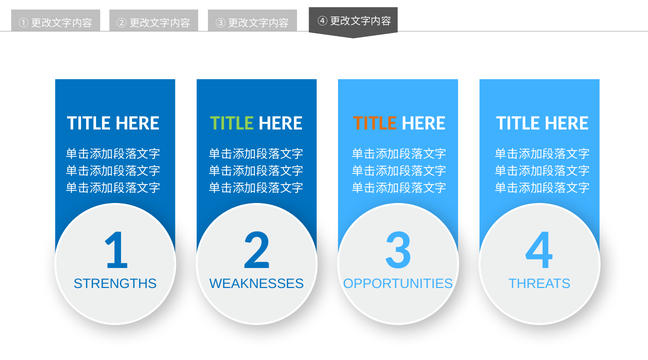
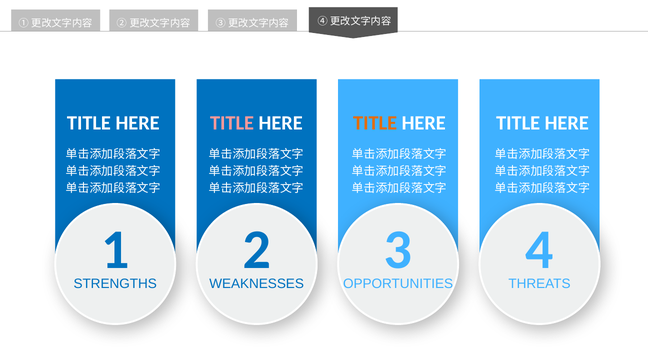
TITLE at (232, 123) colour: light green -> pink
